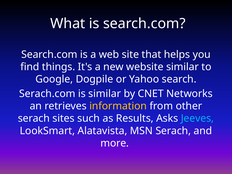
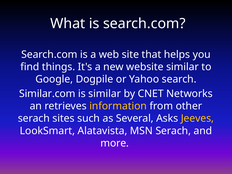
Serach.com: Serach.com -> Similar.com
Results: Results -> Several
Jeeves colour: light blue -> yellow
